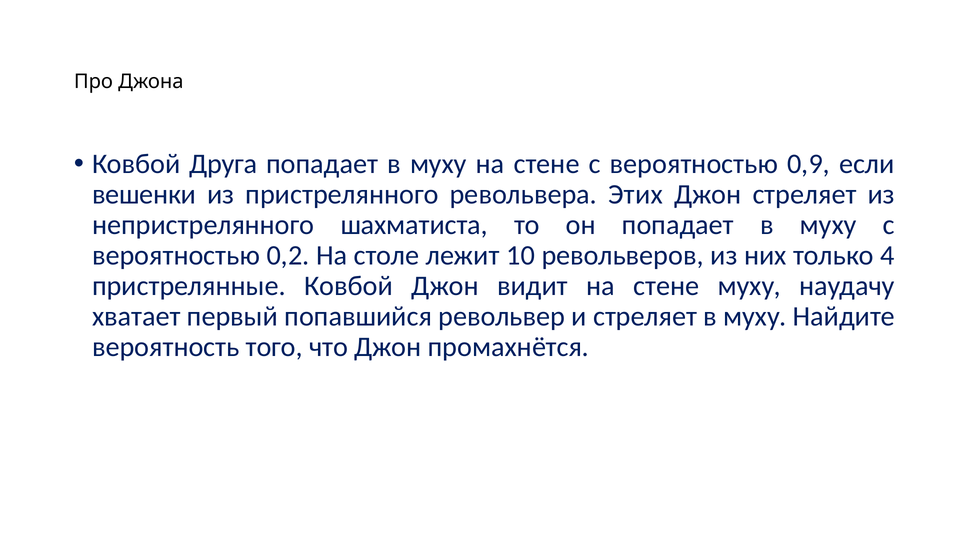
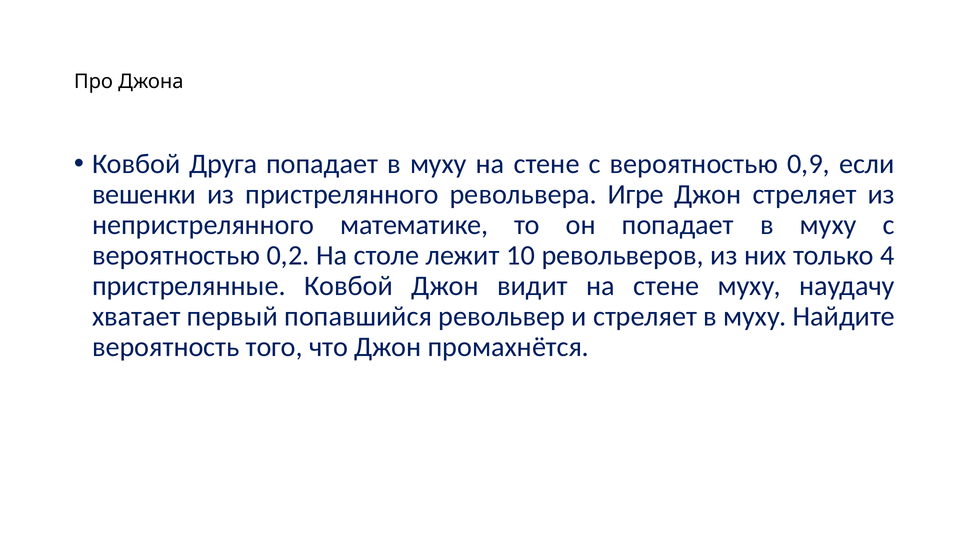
Этих: Этих -> Игре
шахматиста: шахматиста -> математике
